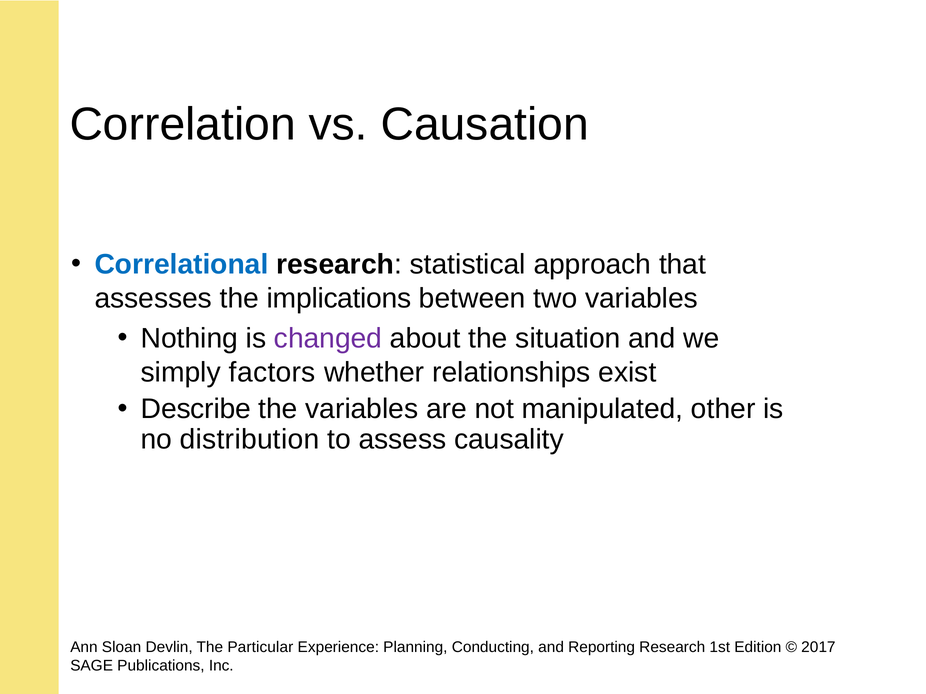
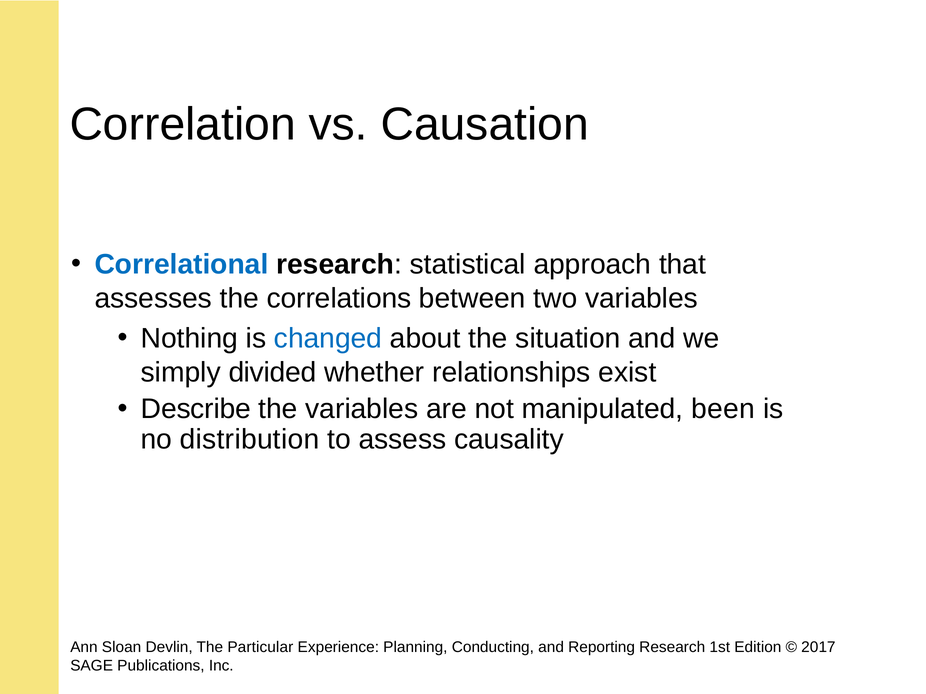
implications: implications -> correlations
changed colour: purple -> blue
factors: factors -> divided
other: other -> been
